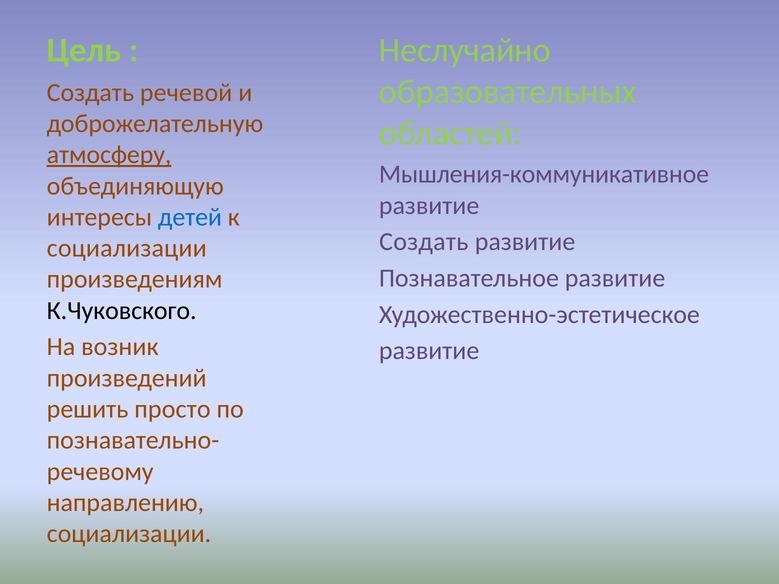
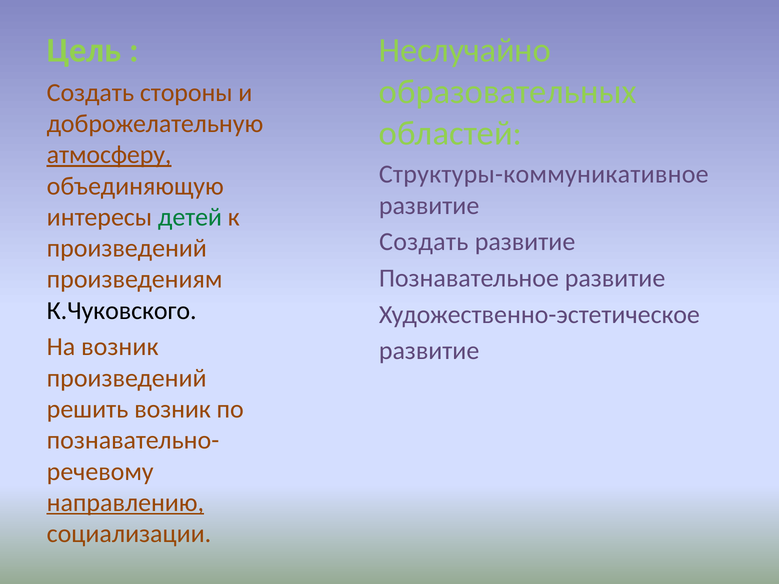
речевой: речевой -> стороны
Мышления-коммуникативное: Мышления-коммуникативное -> Структуры-коммуникативное
детей colour: blue -> green
социализации at (127, 248): социализации -> произведений
решить просто: просто -> возник
направлению underline: none -> present
